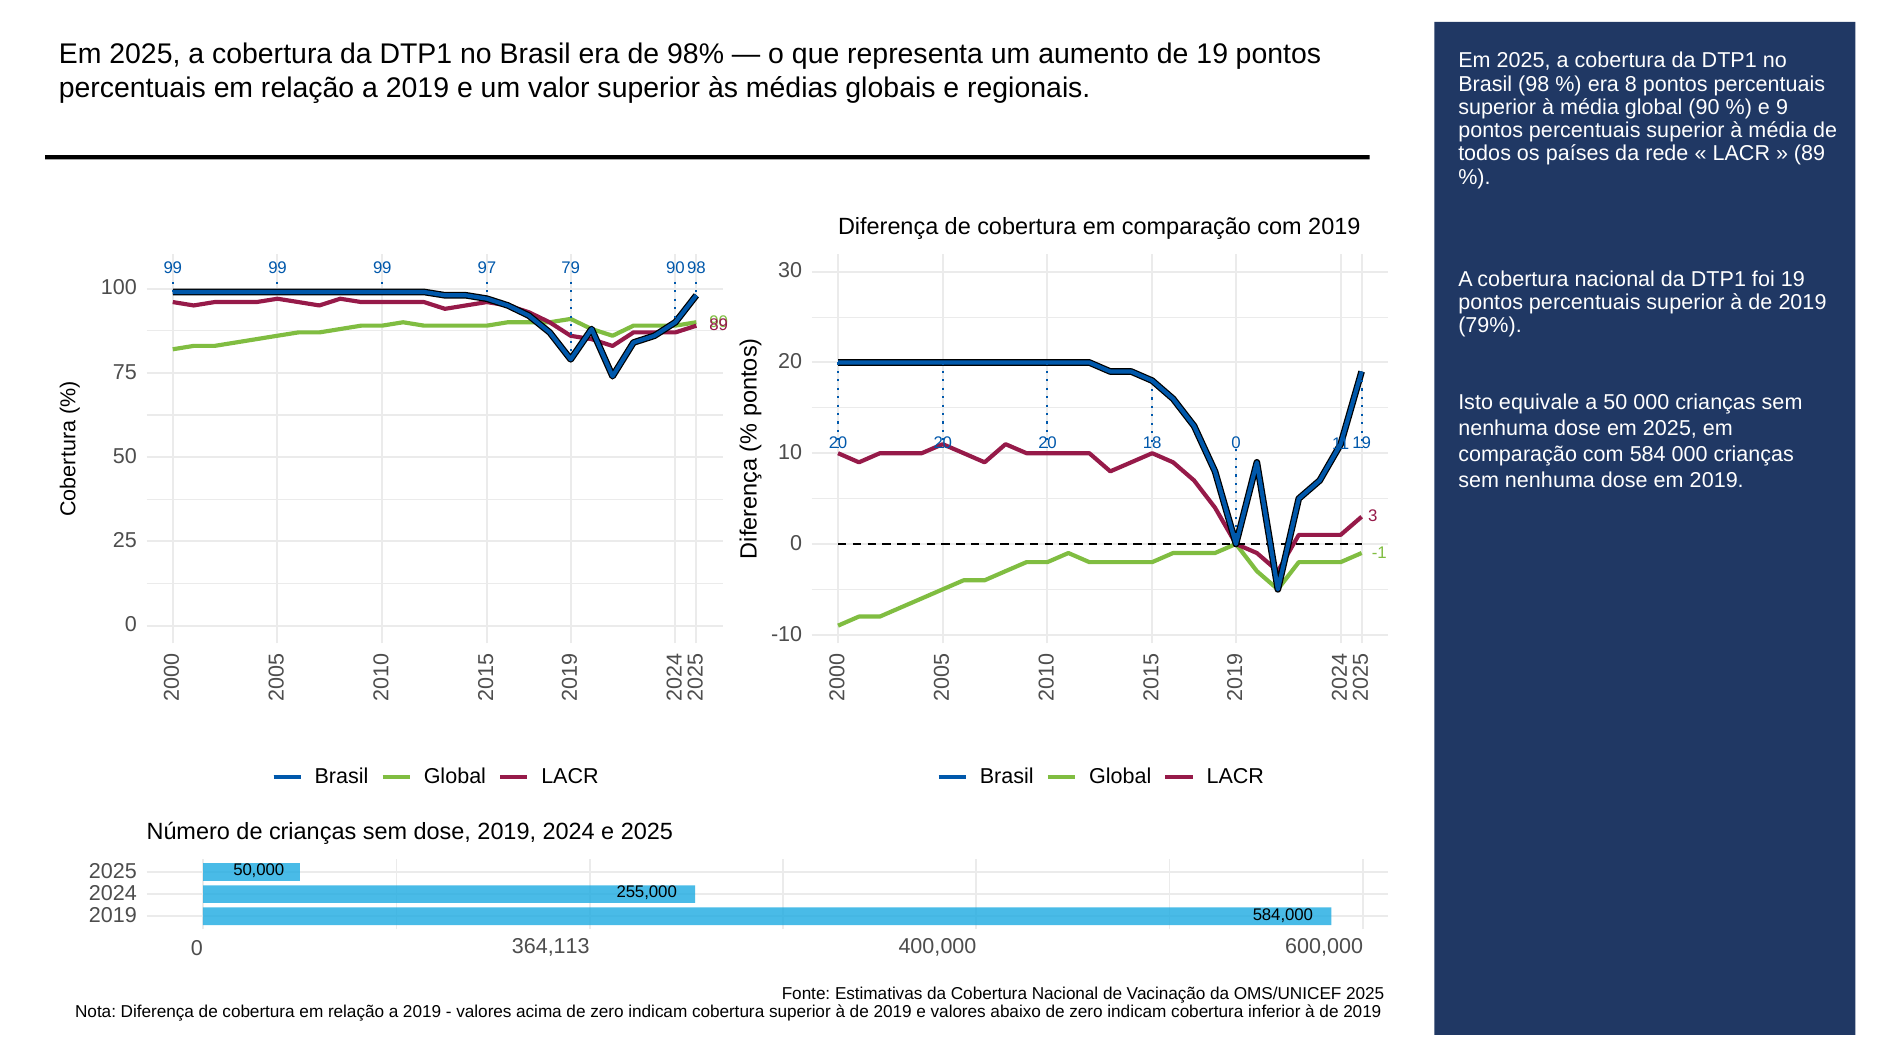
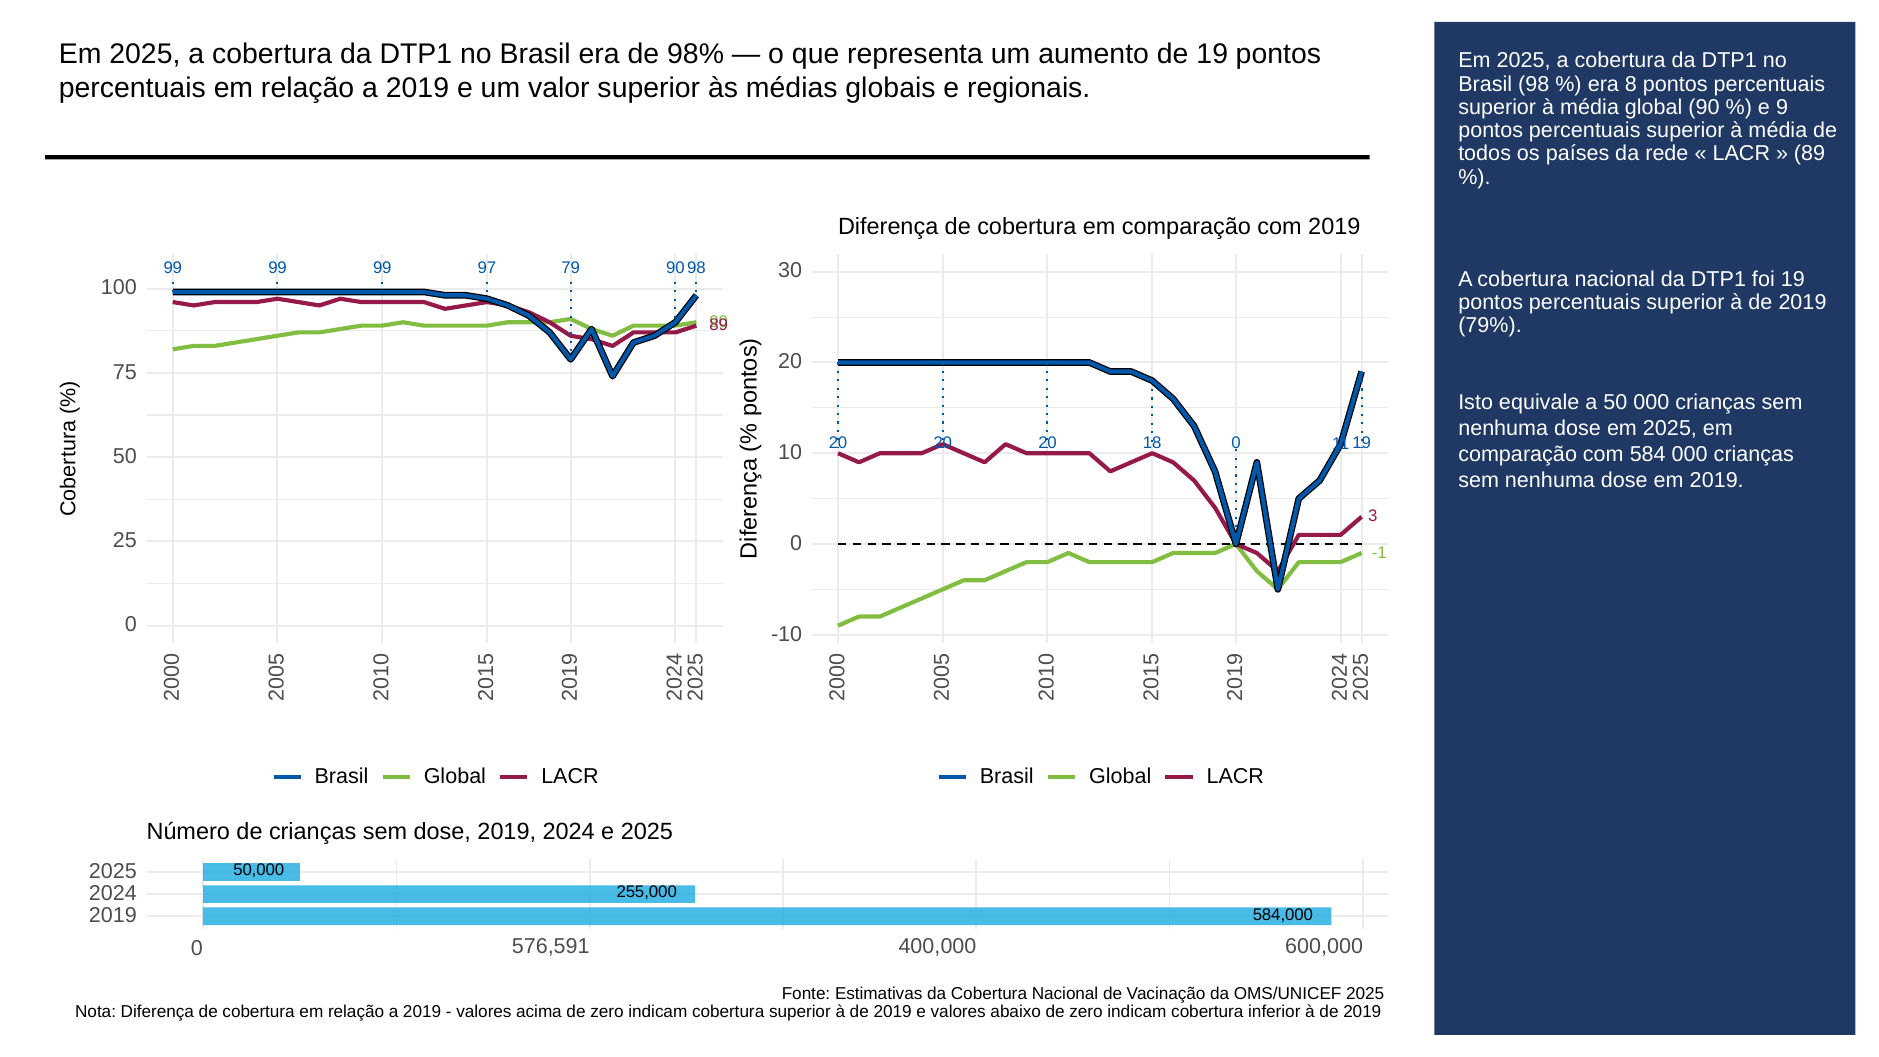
364,113: 364,113 -> 576,591
